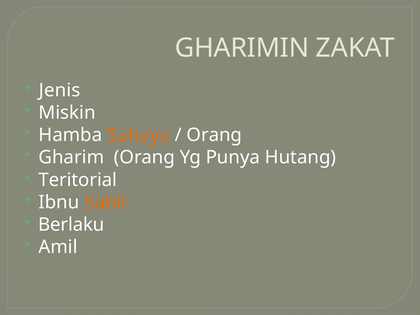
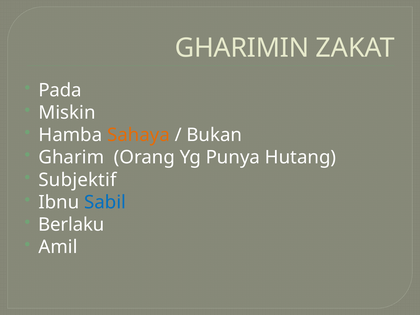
Jenis: Jenis -> Pada
Orang at (214, 135): Orang -> Bukan
Teritorial: Teritorial -> Subjektif
Sabil colour: orange -> blue
